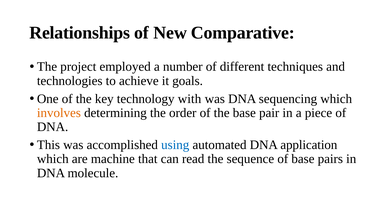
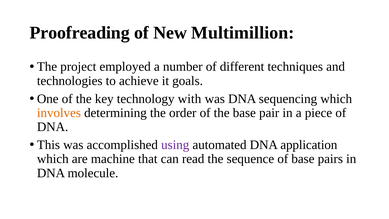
Relationships: Relationships -> Proofreading
Comparative: Comparative -> Multimillion
using colour: blue -> purple
